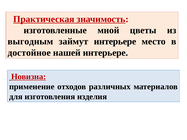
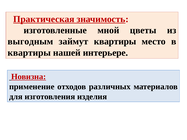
займут интерьере: интерьере -> квартиры
достойное at (29, 53): достойное -> квартиры
